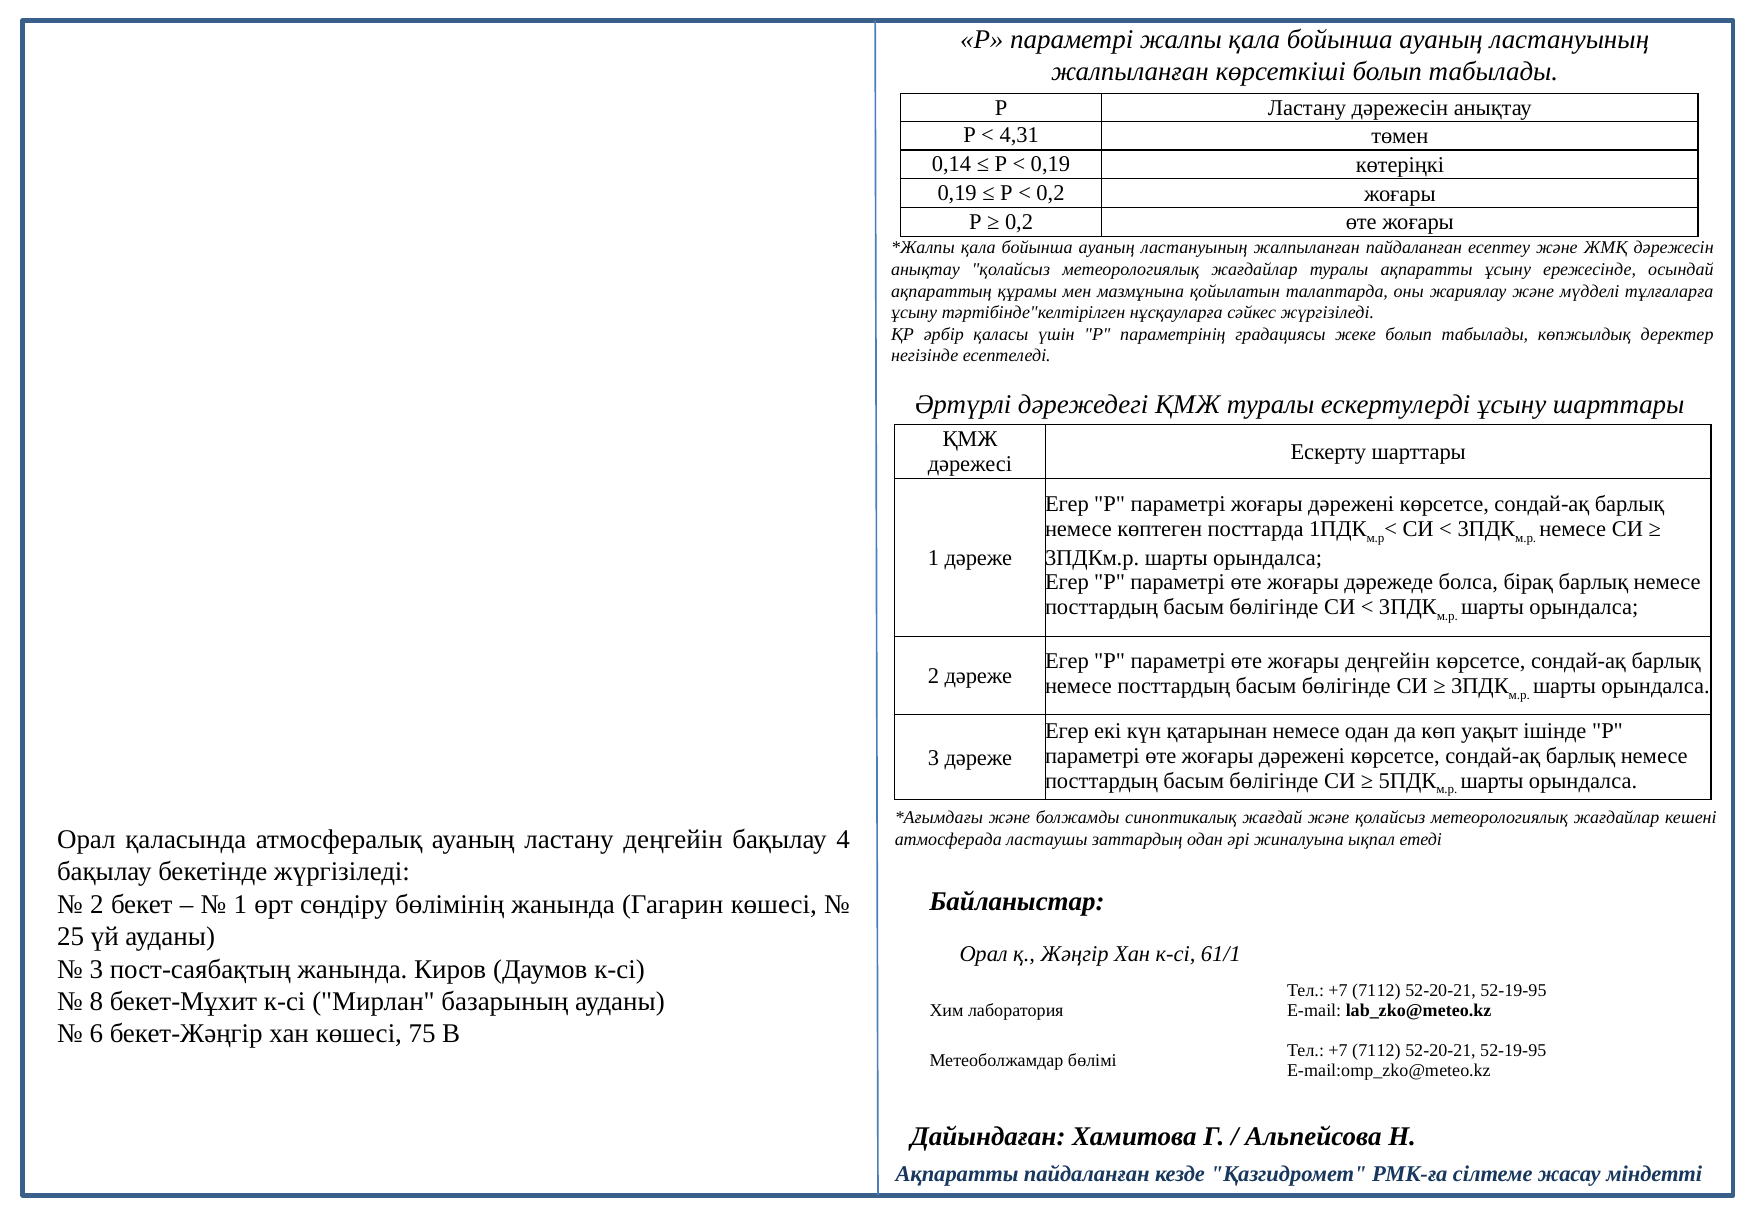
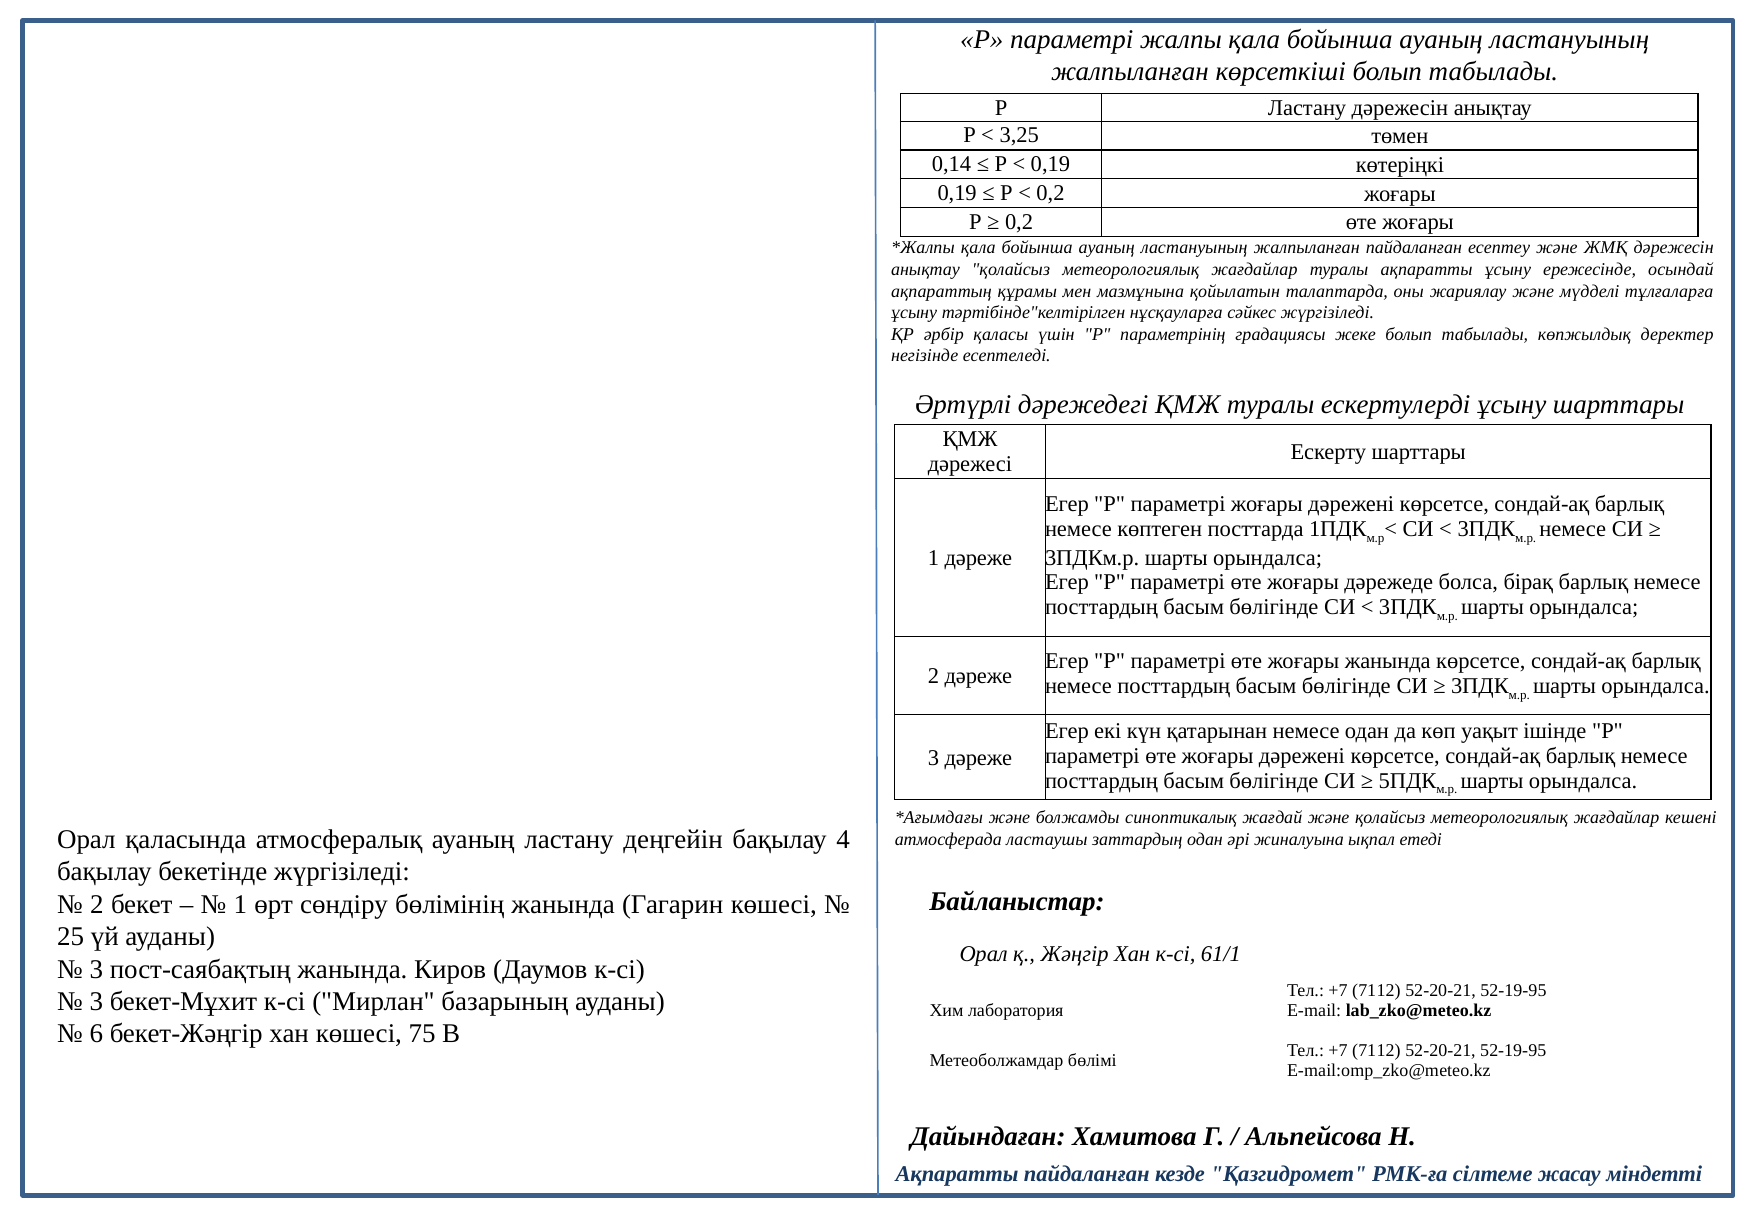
4,31: 4,31 -> 3,25
жоғары деңгейін: деңгейін -> жанында
8 at (96, 1001): 8 -> 3
